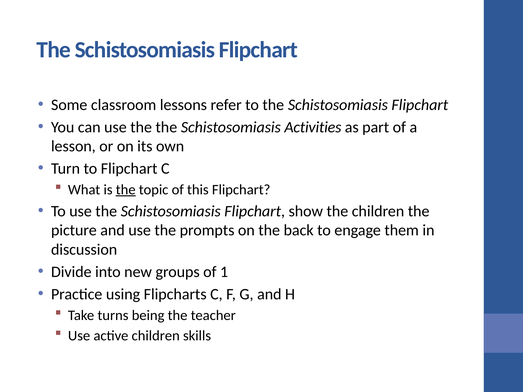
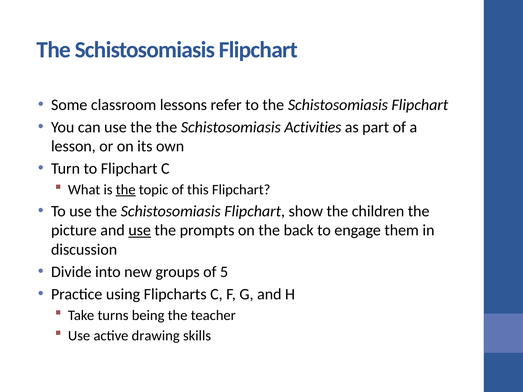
use at (140, 231) underline: none -> present
1: 1 -> 5
active children: children -> drawing
